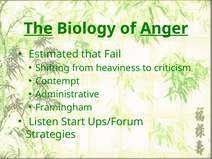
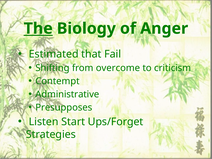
Anger underline: present -> none
heaviness: heaviness -> overcome
Framingham: Framingham -> Presupposes
Ups/Forum: Ups/Forum -> Ups/Forget
